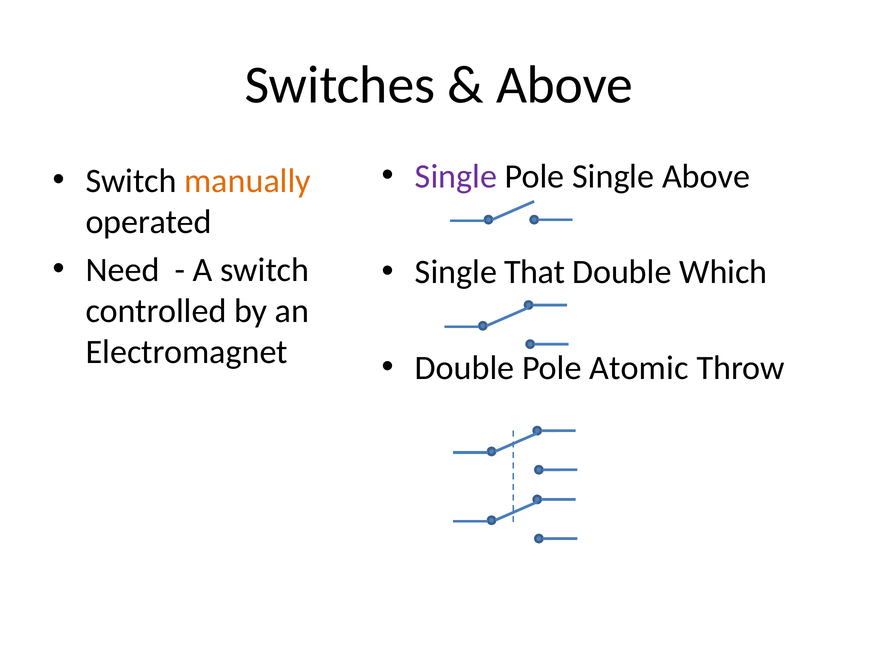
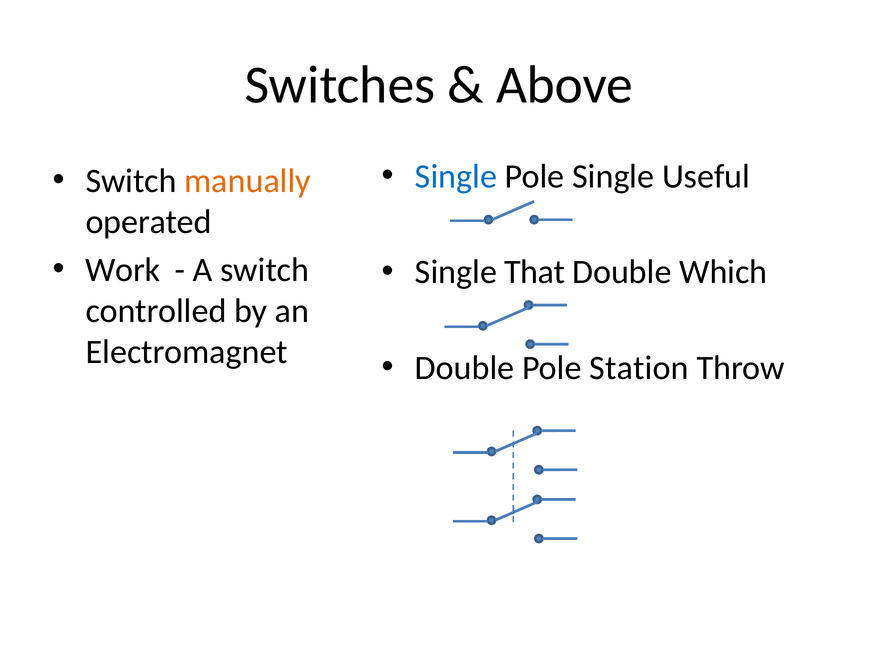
Single at (456, 176) colour: purple -> blue
Single Above: Above -> Useful
Need: Need -> Work
Atomic: Atomic -> Station
